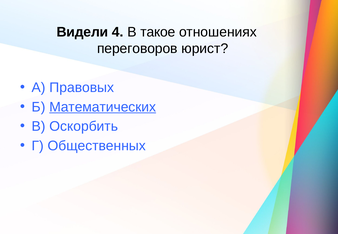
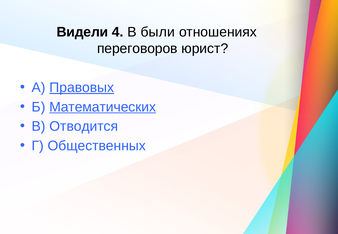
такое: такое -> были
Правовых underline: none -> present
Оскорбить: Оскорбить -> Отводится
